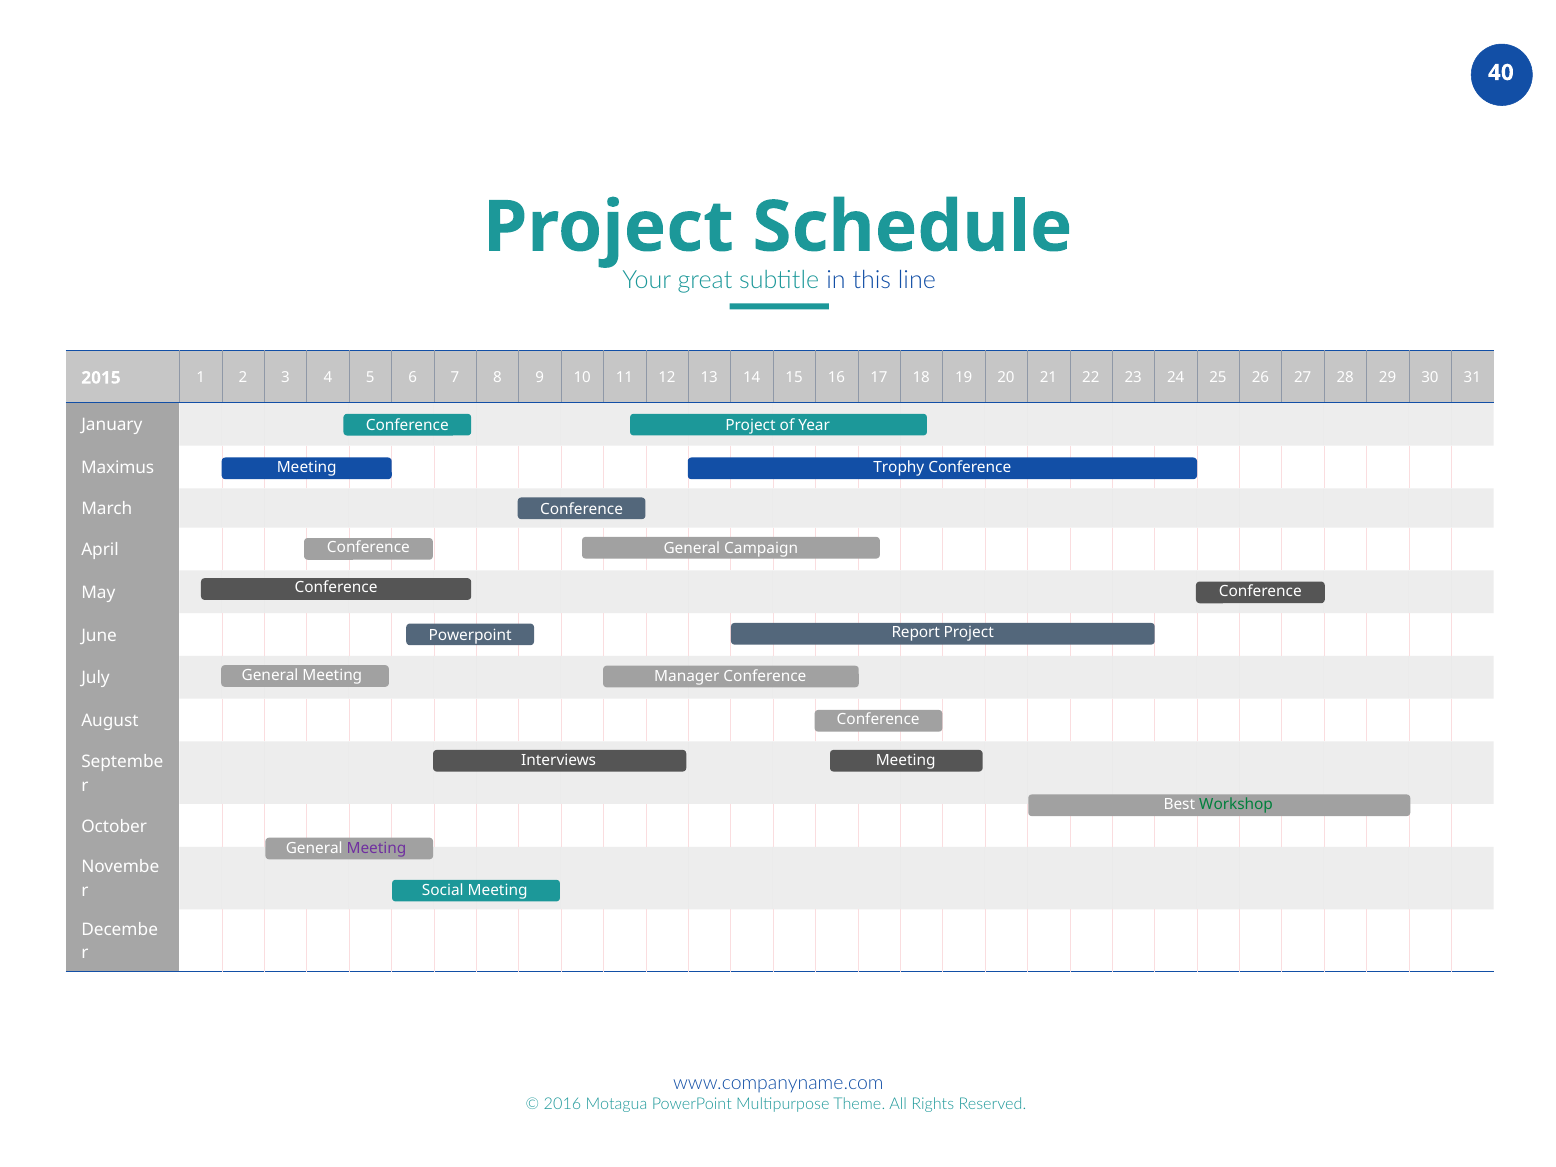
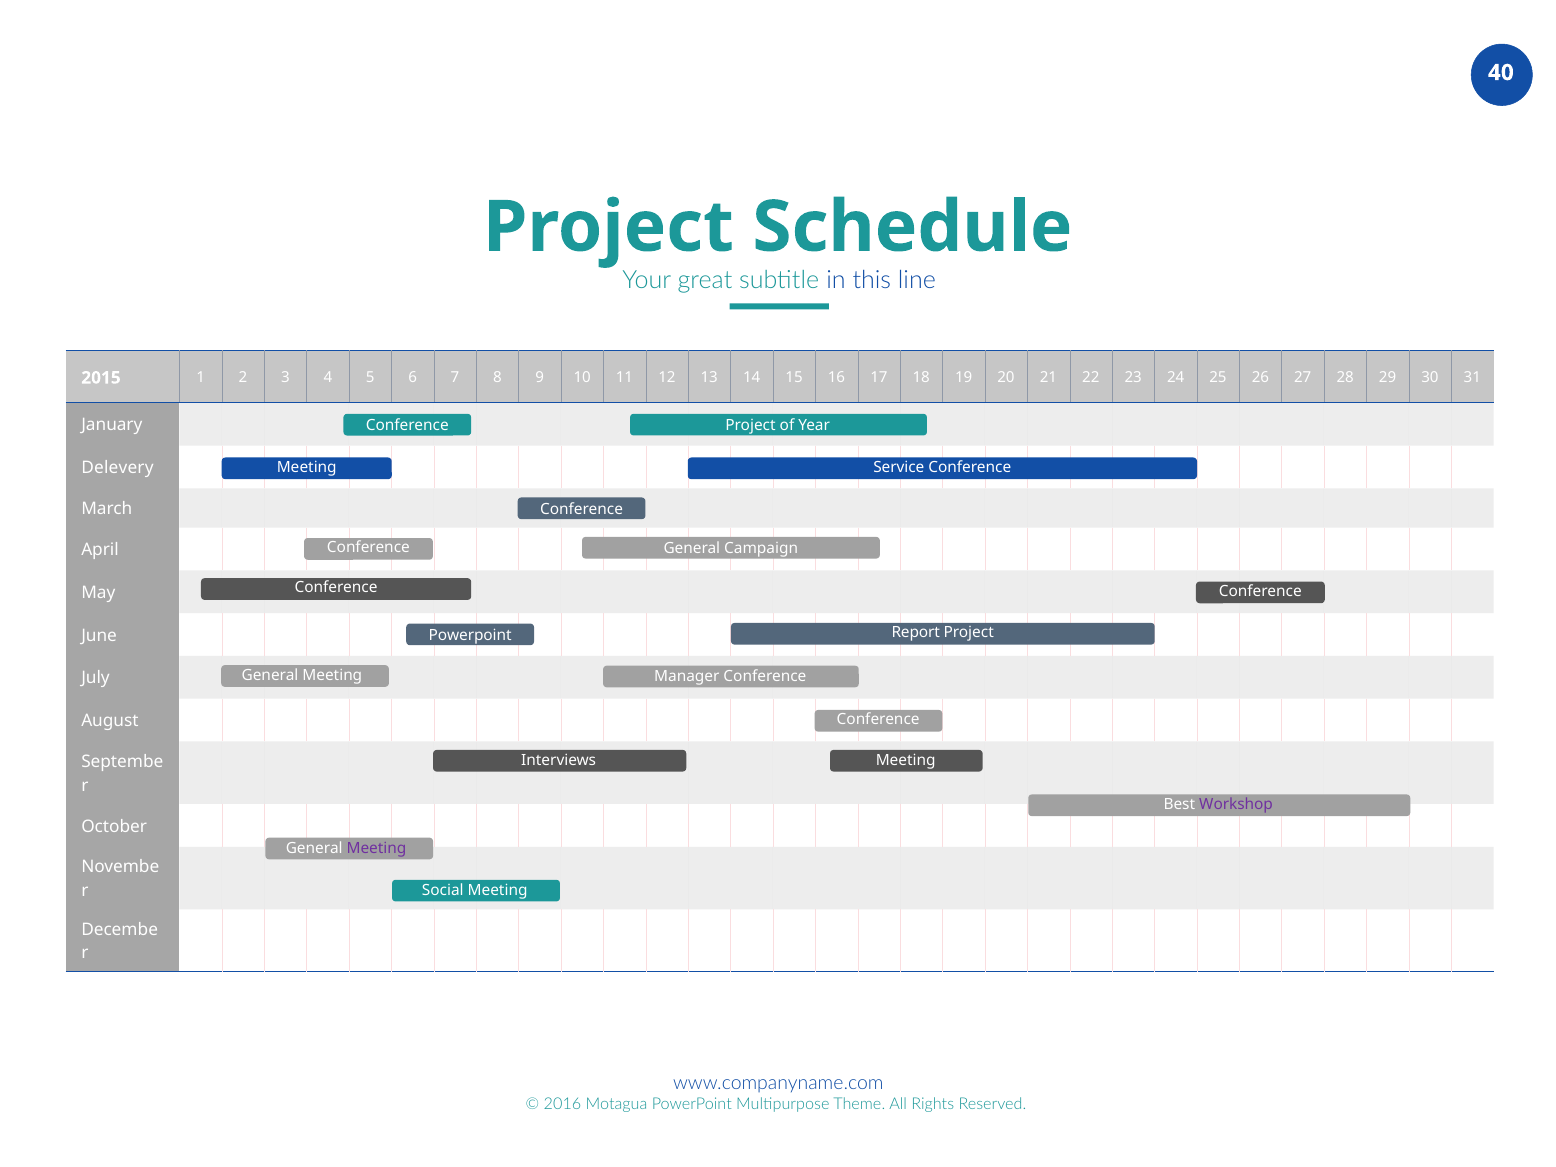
Maximus: Maximus -> Delevery
Trophy: Trophy -> Service
Workshop colour: green -> purple
